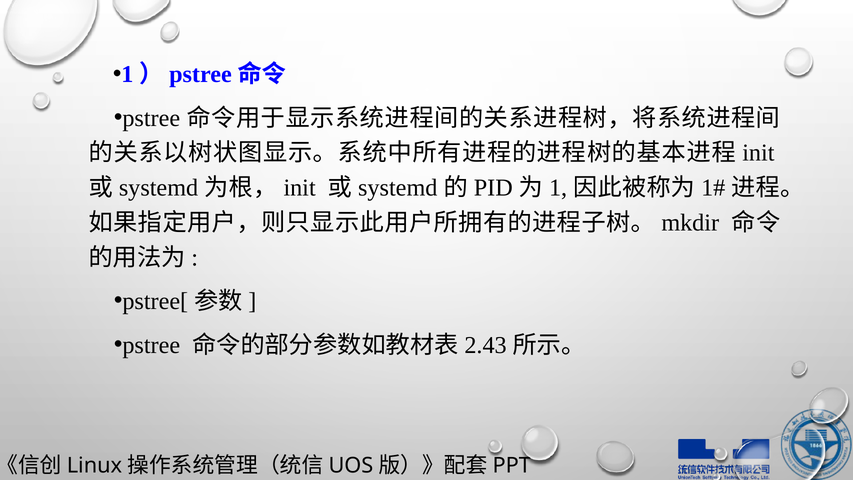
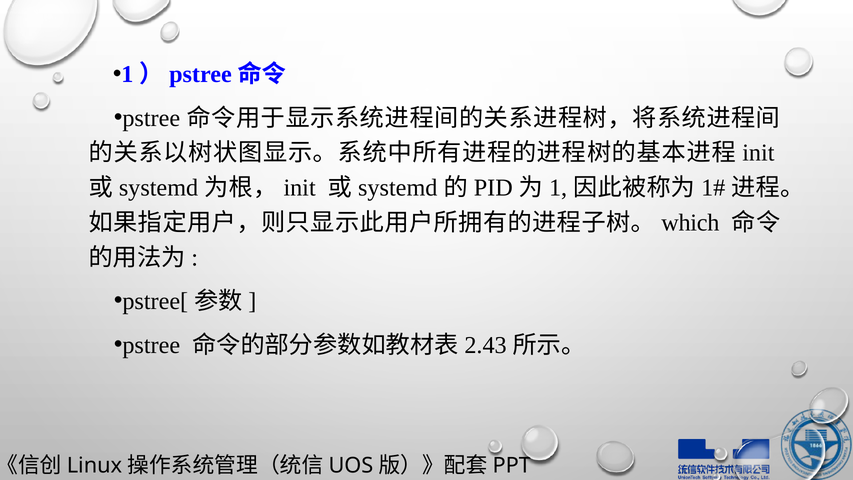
mkdir: mkdir -> which
